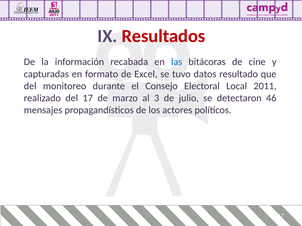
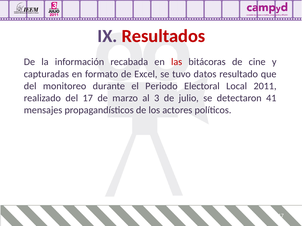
las colour: blue -> red
Consejo: Consejo -> Periodo
46: 46 -> 41
